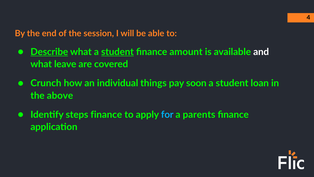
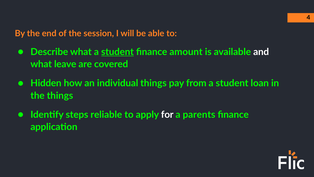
Describe underline: present -> none
Crunch: Crunch -> Hidden
soon: soon -> from
the above: above -> things
steps finance: finance -> reliable
for colour: light blue -> white
